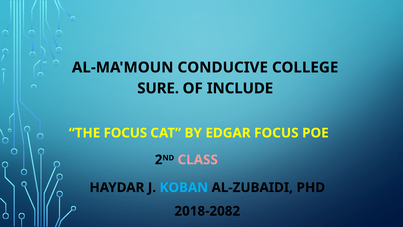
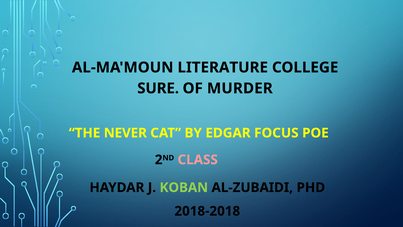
CONDUCIVE: CONDUCIVE -> LITERATURE
INCLUDE: INCLUDE -> MURDER
THE FOCUS: FOCUS -> NEVER
KOBAN colour: light blue -> light green
2018-2082: 2018-2082 -> 2018-2018
